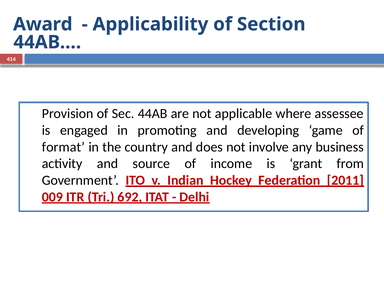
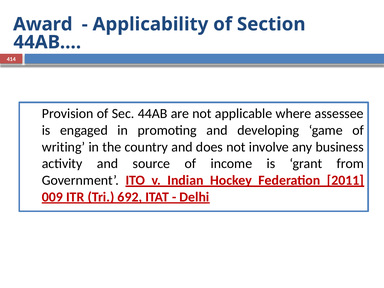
format: format -> writing
